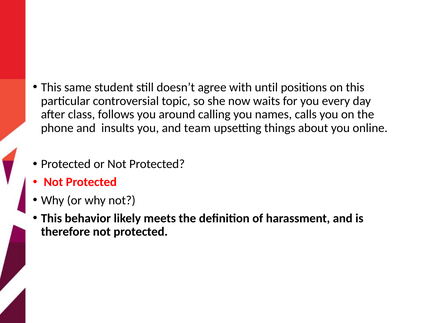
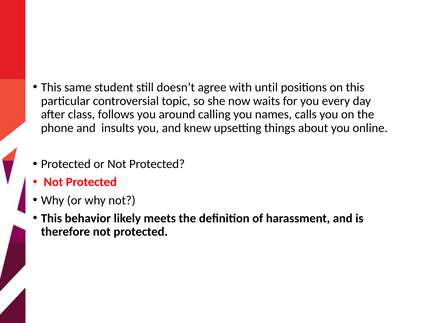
team: team -> knew
